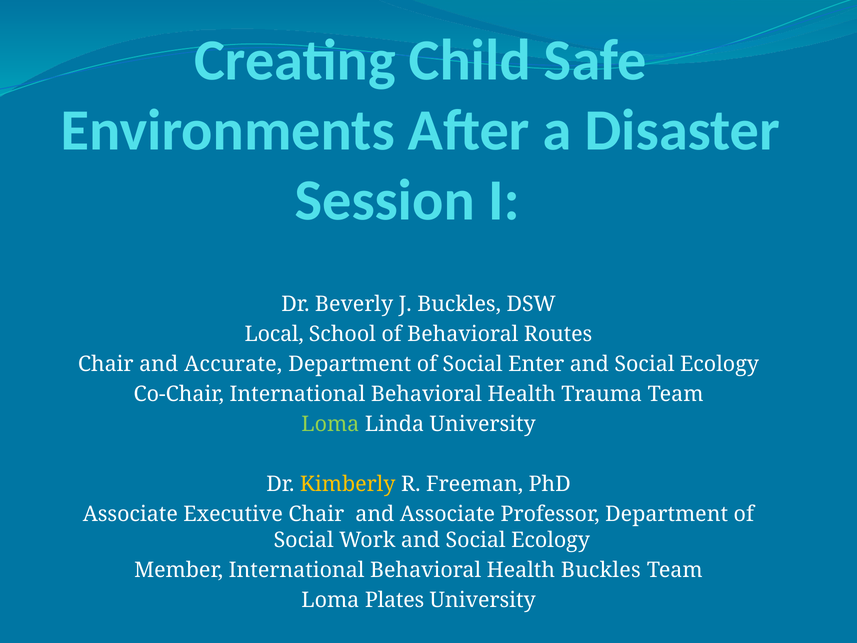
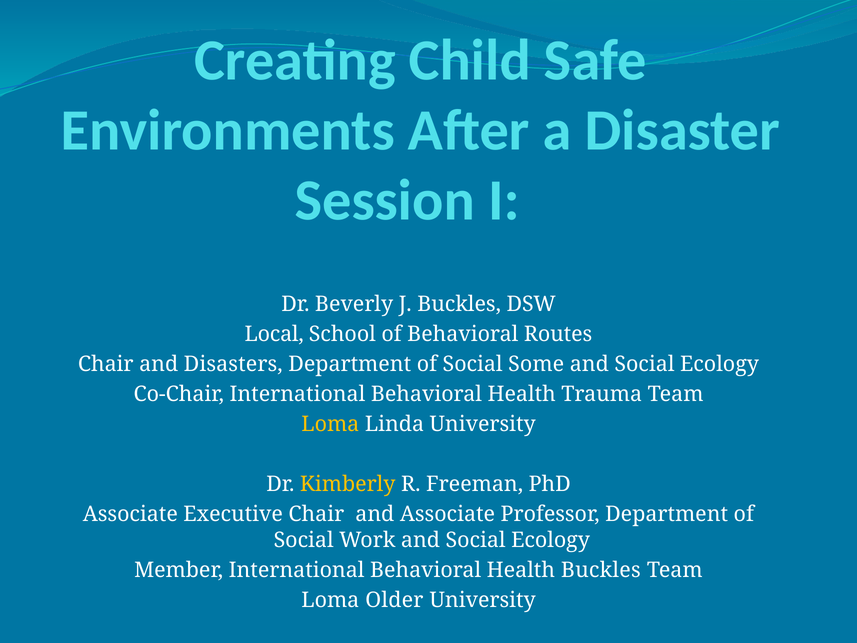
Accurate: Accurate -> Disasters
Enter: Enter -> Some
Loma at (330, 424) colour: light green -> yellow
Plates: Plates -> Older
